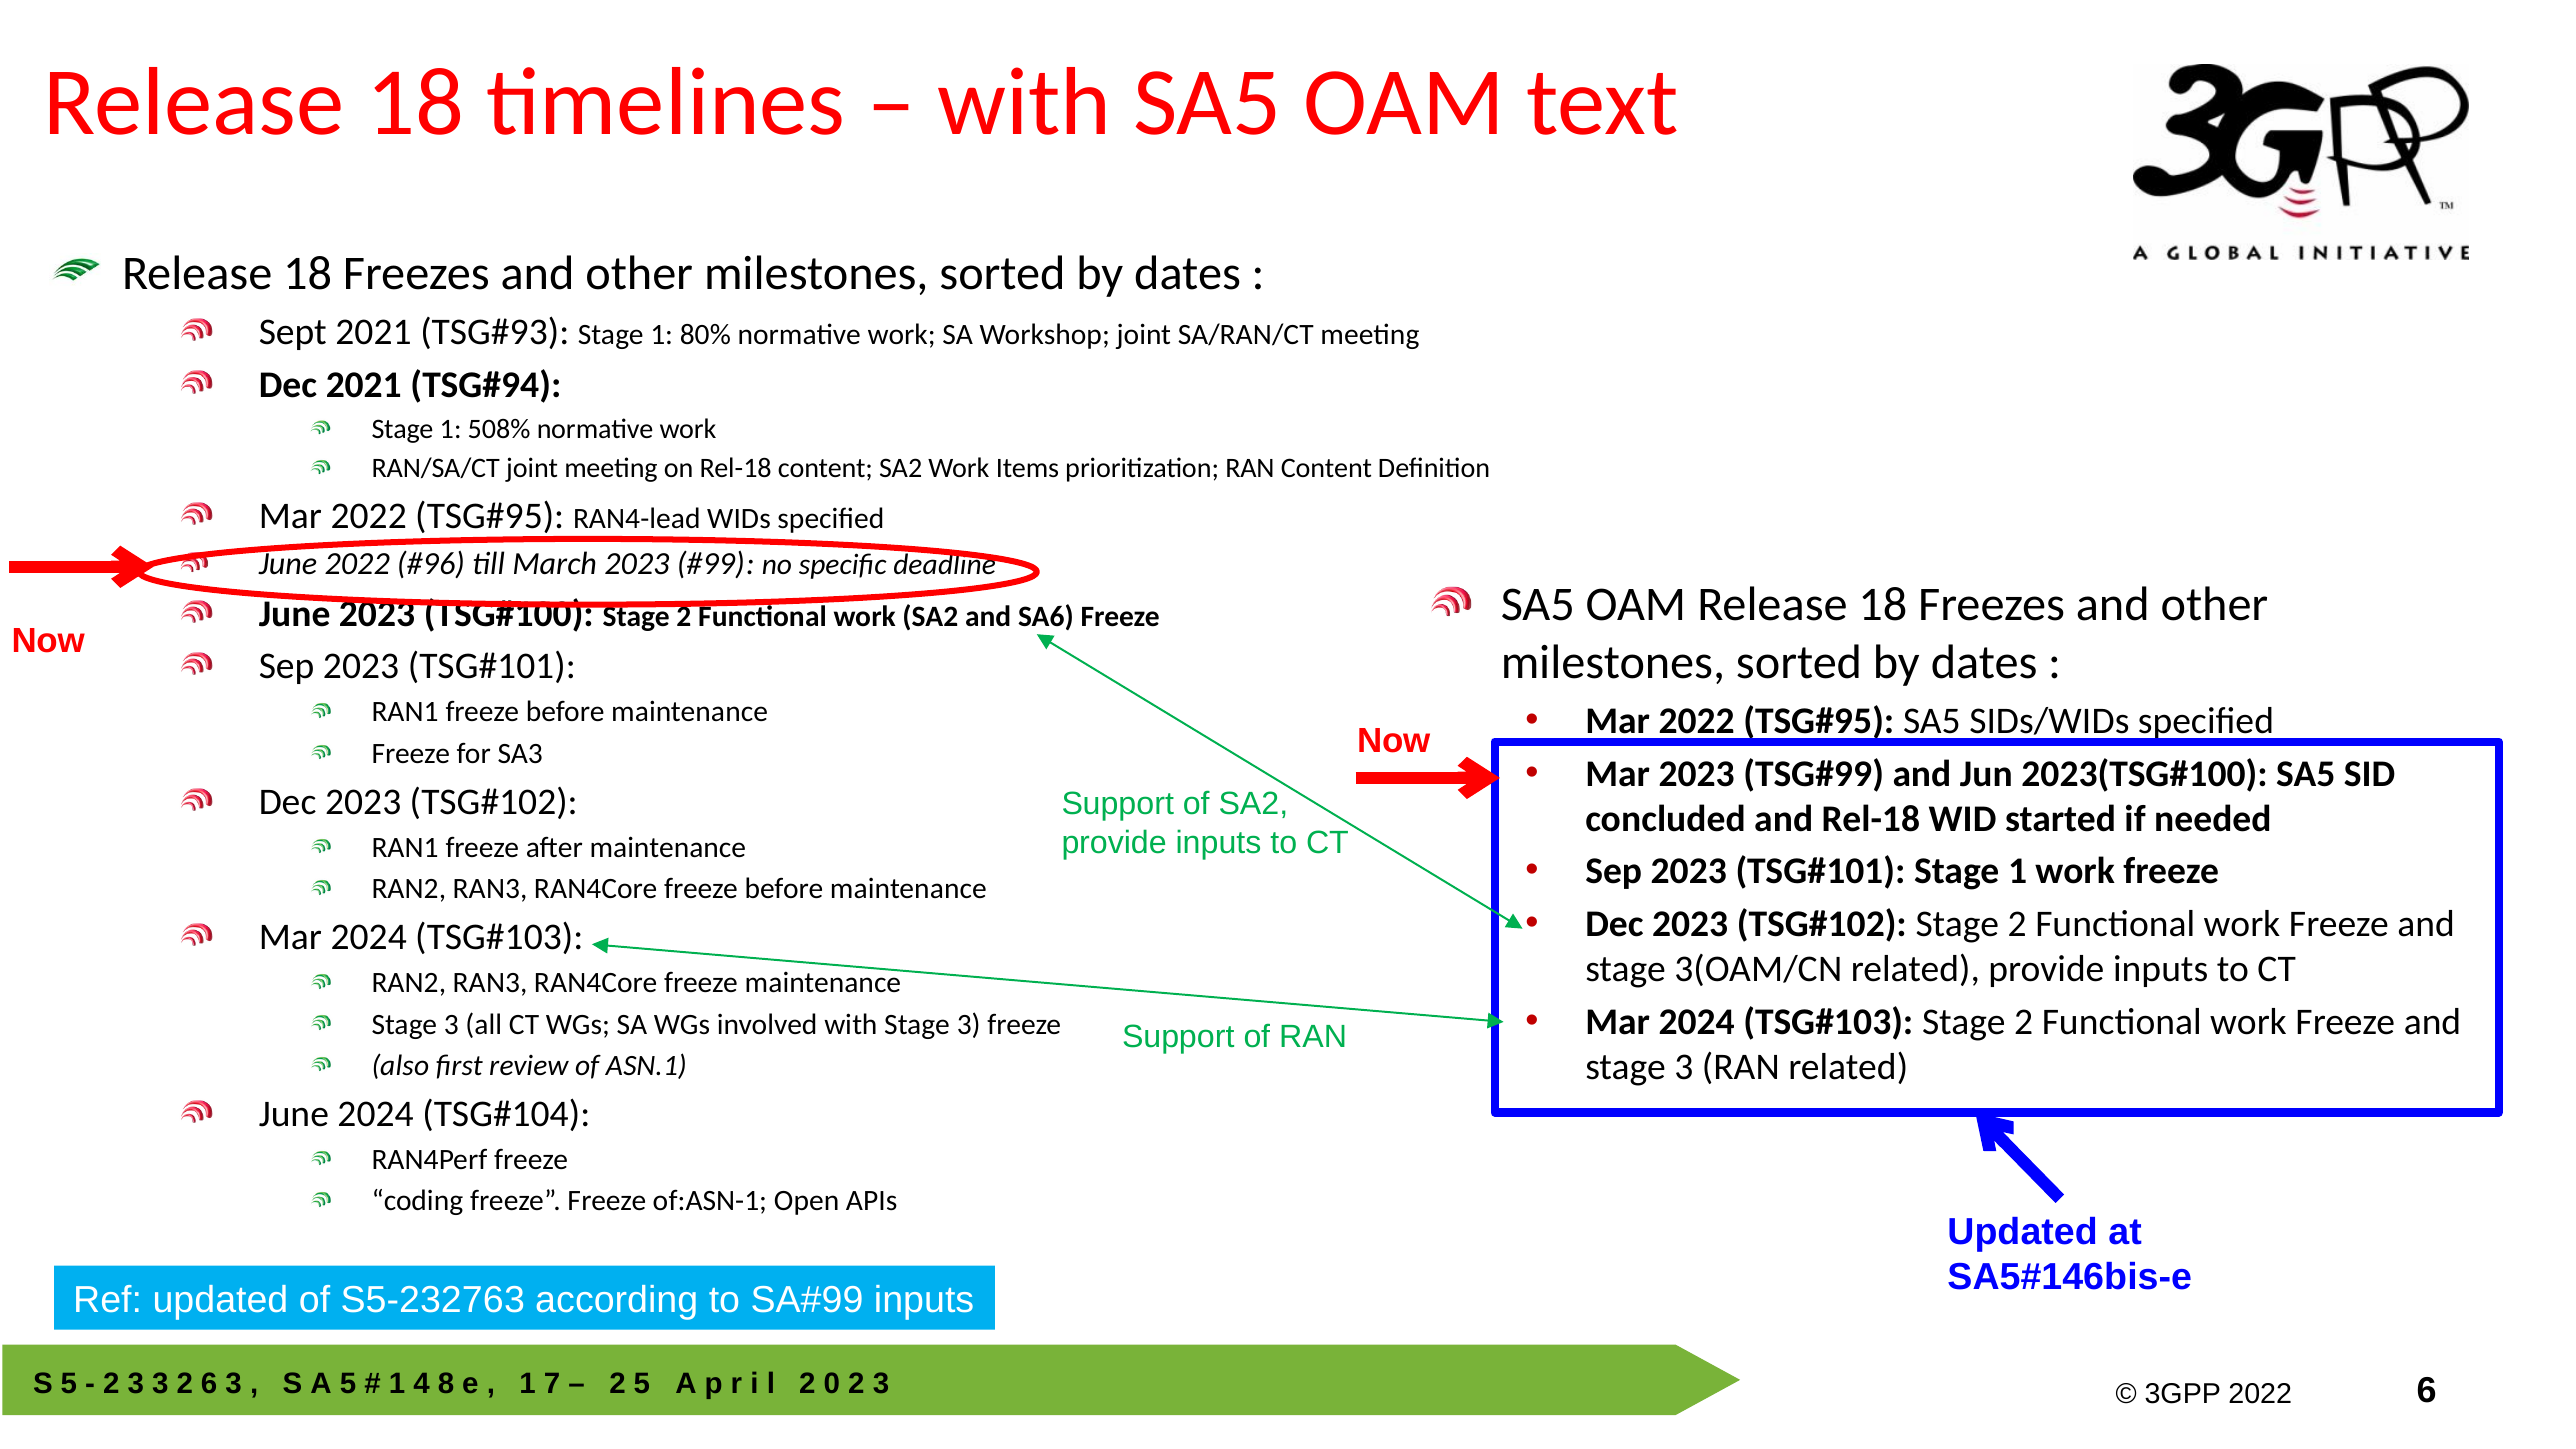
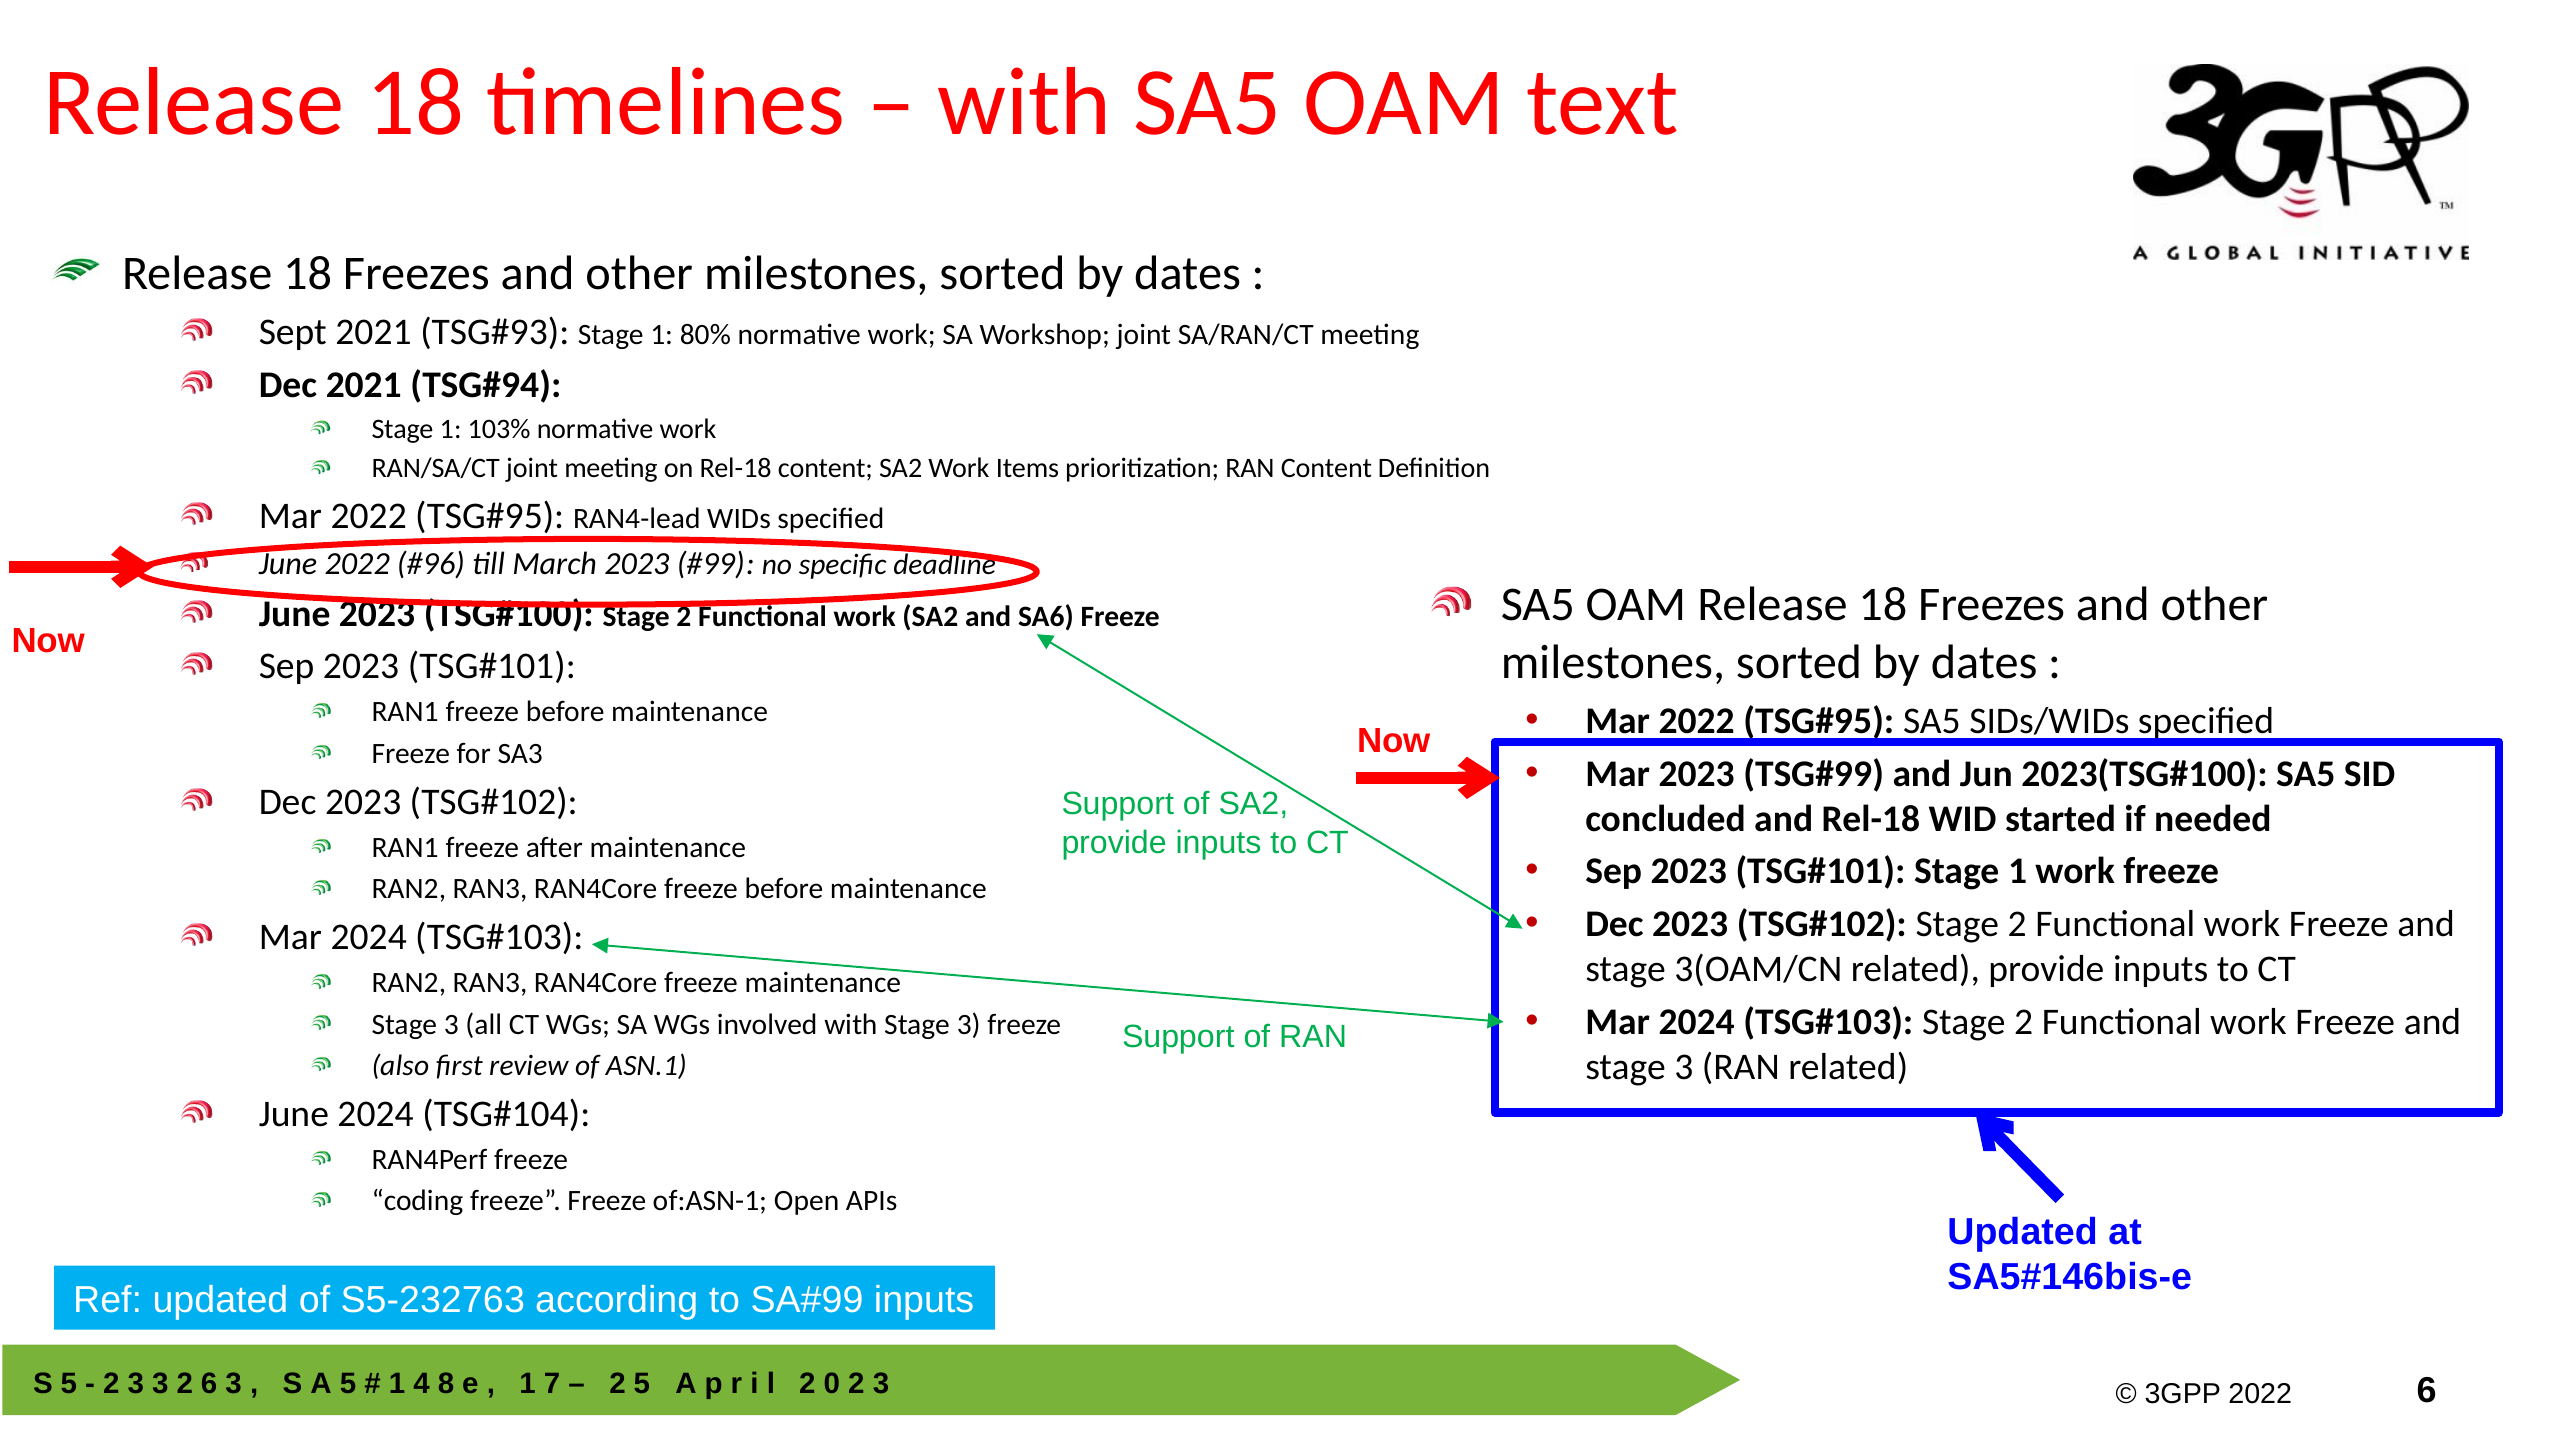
508%: 508% -> 103%
